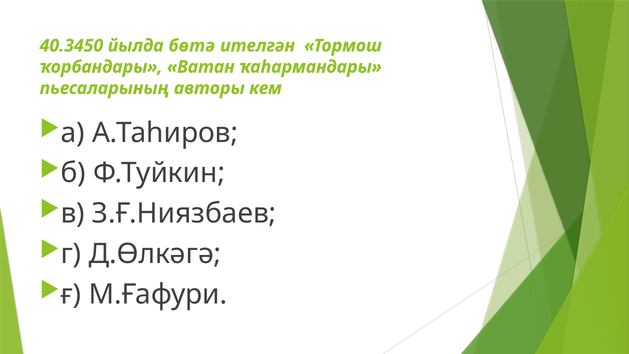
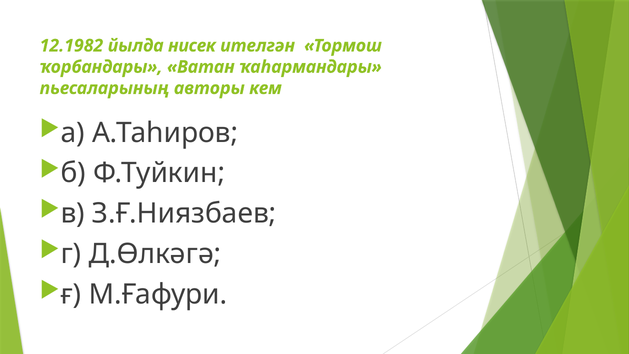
40.3450: 40.3450 -> 12.1982
бөтә: бөтә -> нисек
